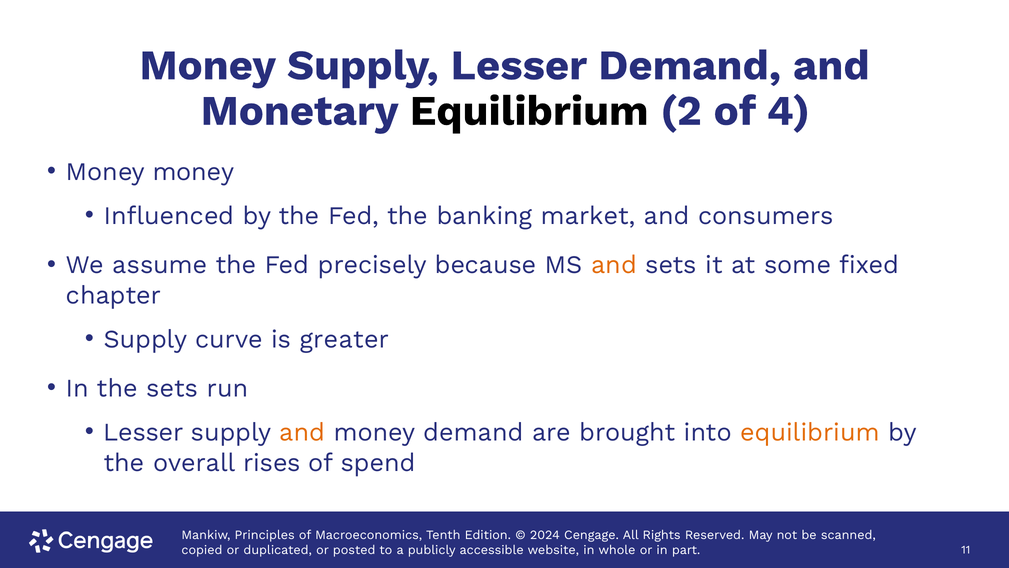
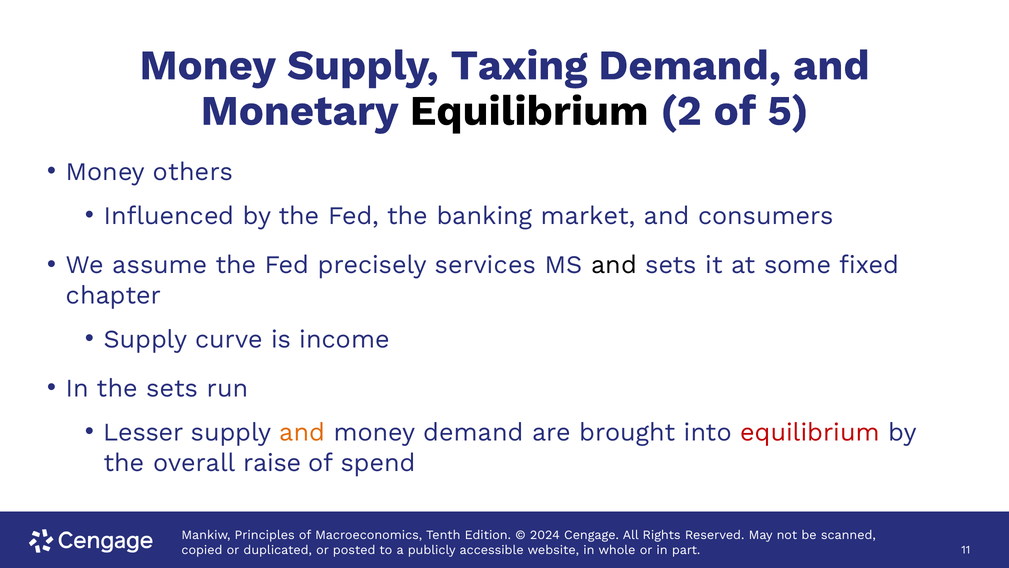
Supply Lesser: Lesser -> Taxing
4: 4 -> 5
Money money: money -> others
because: because -> services
and at (614, 265) colour: orange -> black
greater: greater -> income
equilibrium at (810, 432) colour: orange -> red
rises: rises -> raise
